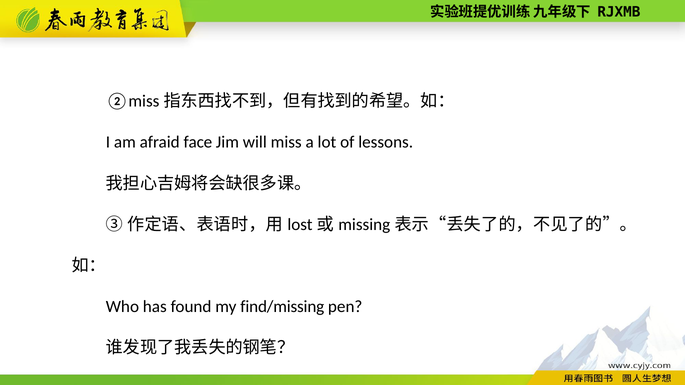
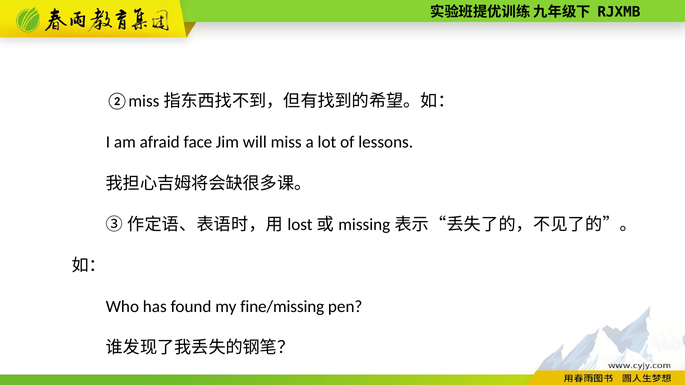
find/missing: find/missing -> fine/missing
